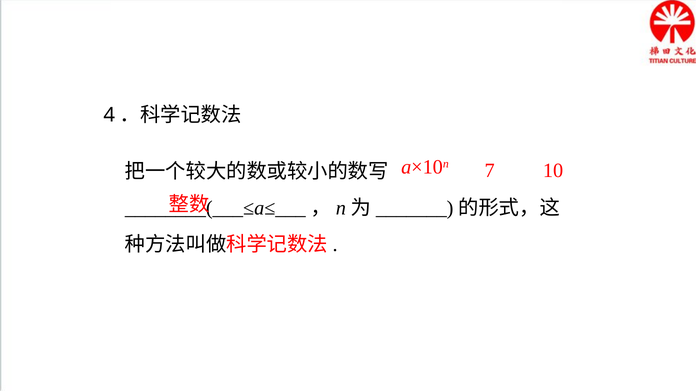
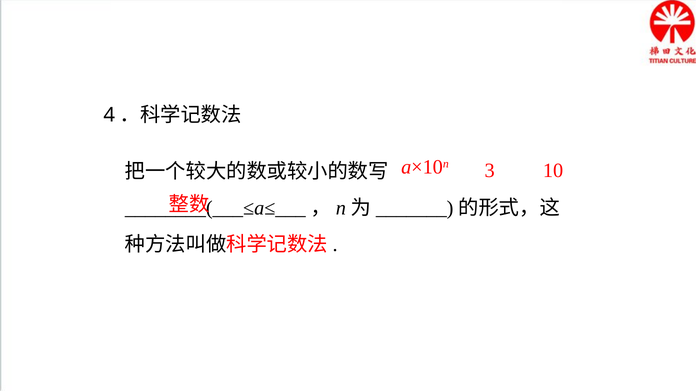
7: 7 -> 3
